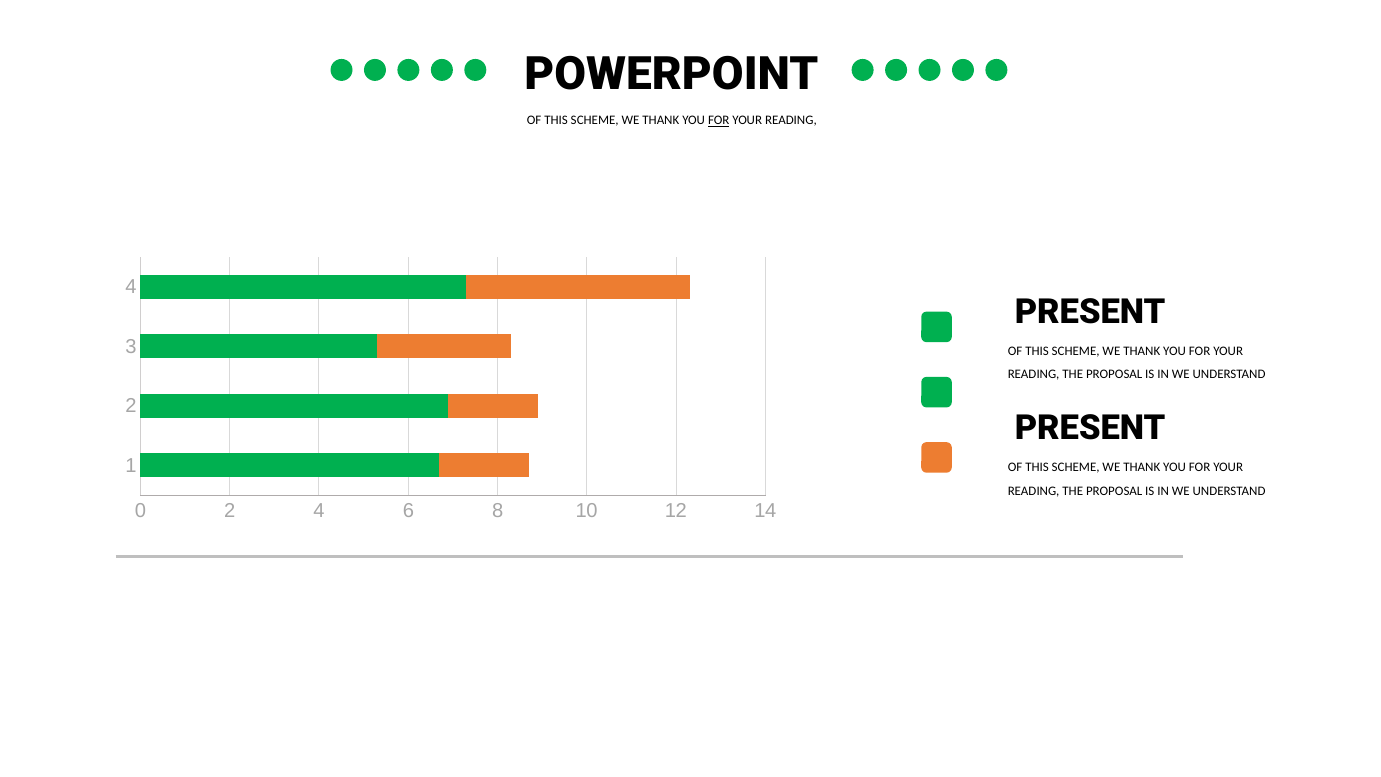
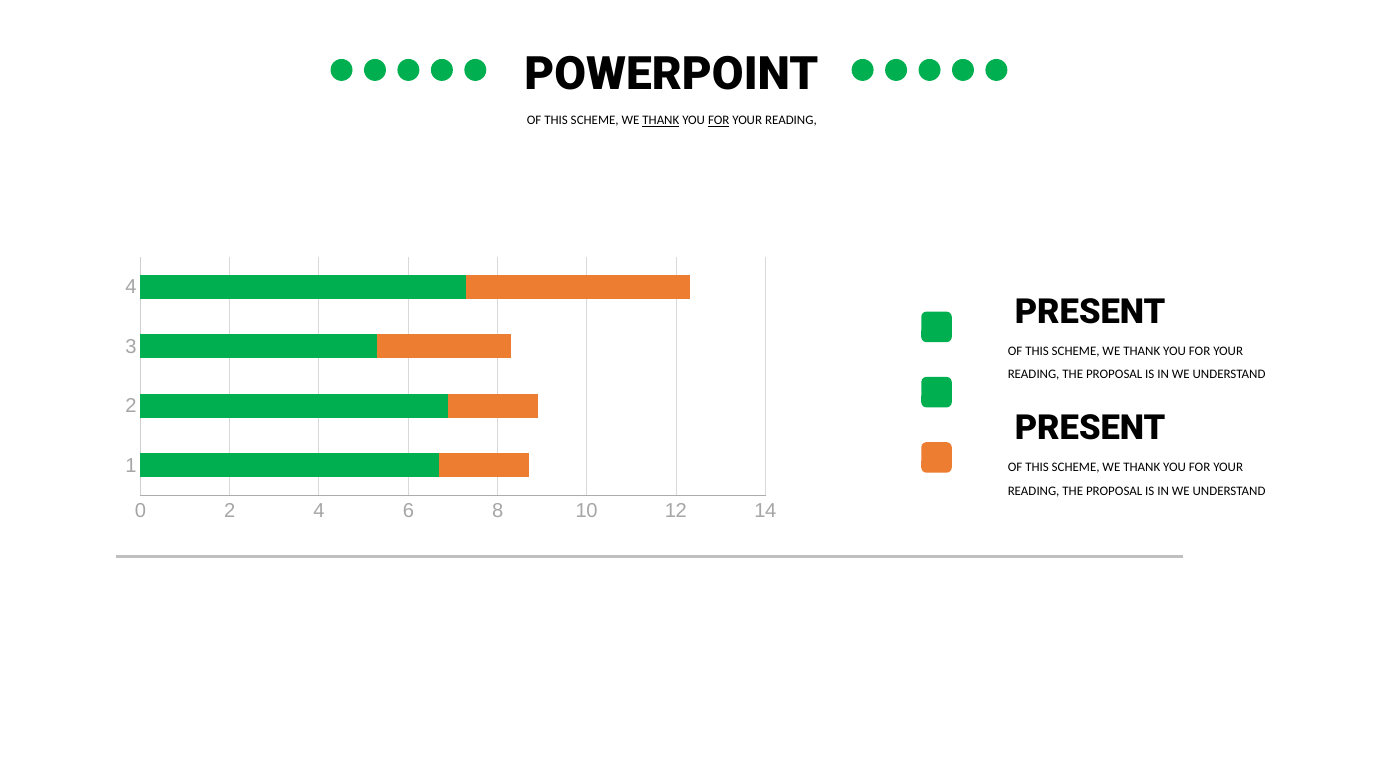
THANK at (661, 120) underline: none -> present
